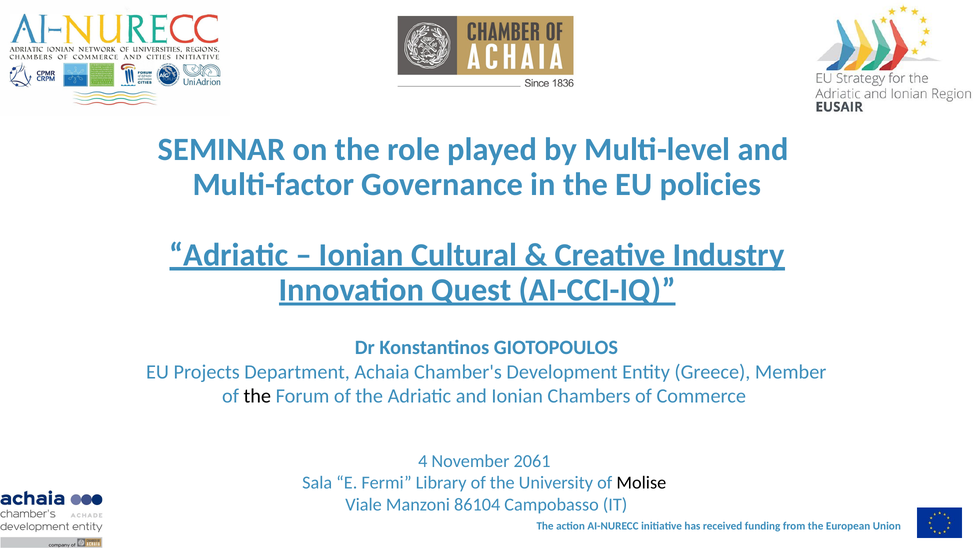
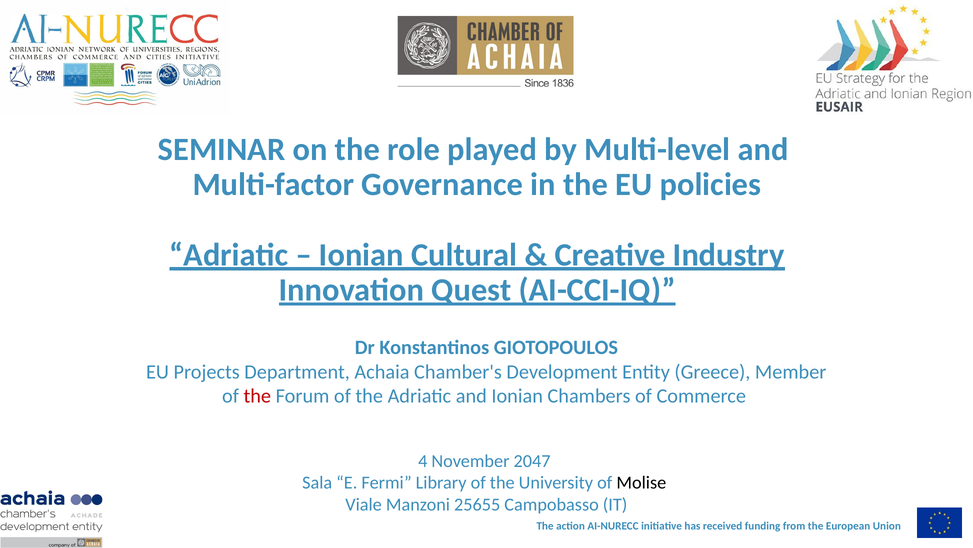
the at (257, 396) colour: black -> red
2061: 2061 -> 2047
86104: 86104 -> 25655
